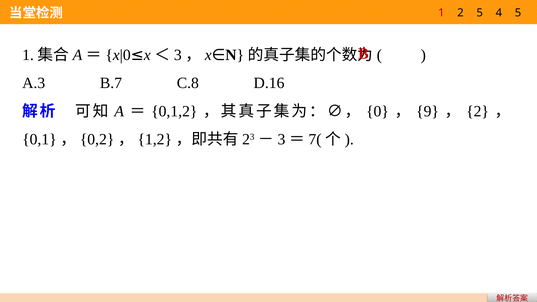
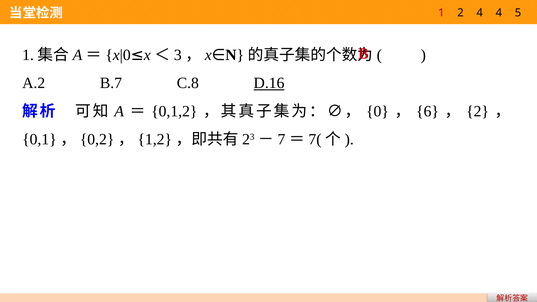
2 5: 5 -> 4
A.3: A.3 -> A.2
D.16 underline: none -> present
9: 9 -> 6
3 at (281, 140): 3 -> 7
